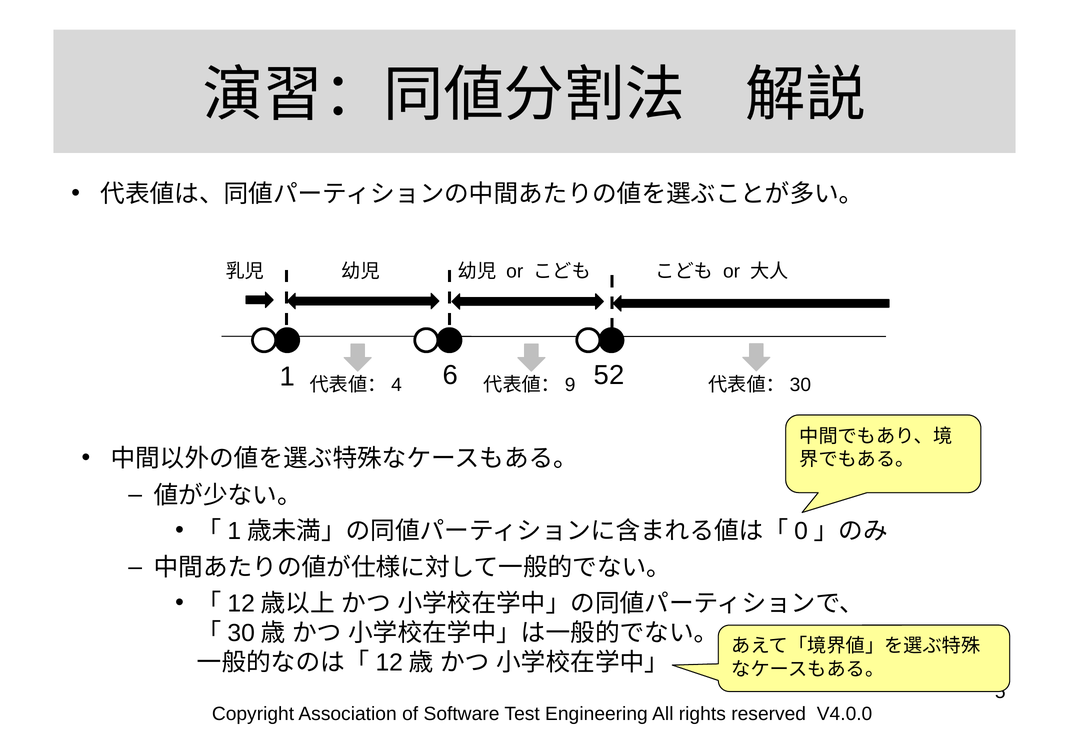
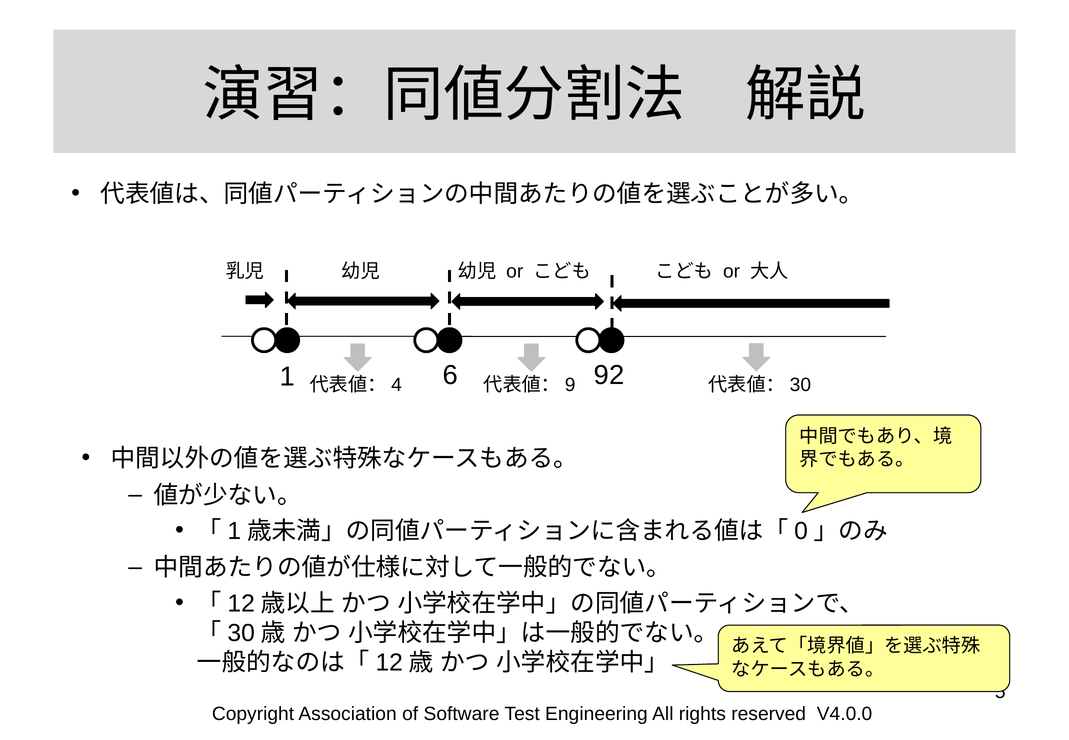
52: 52 -> 92
